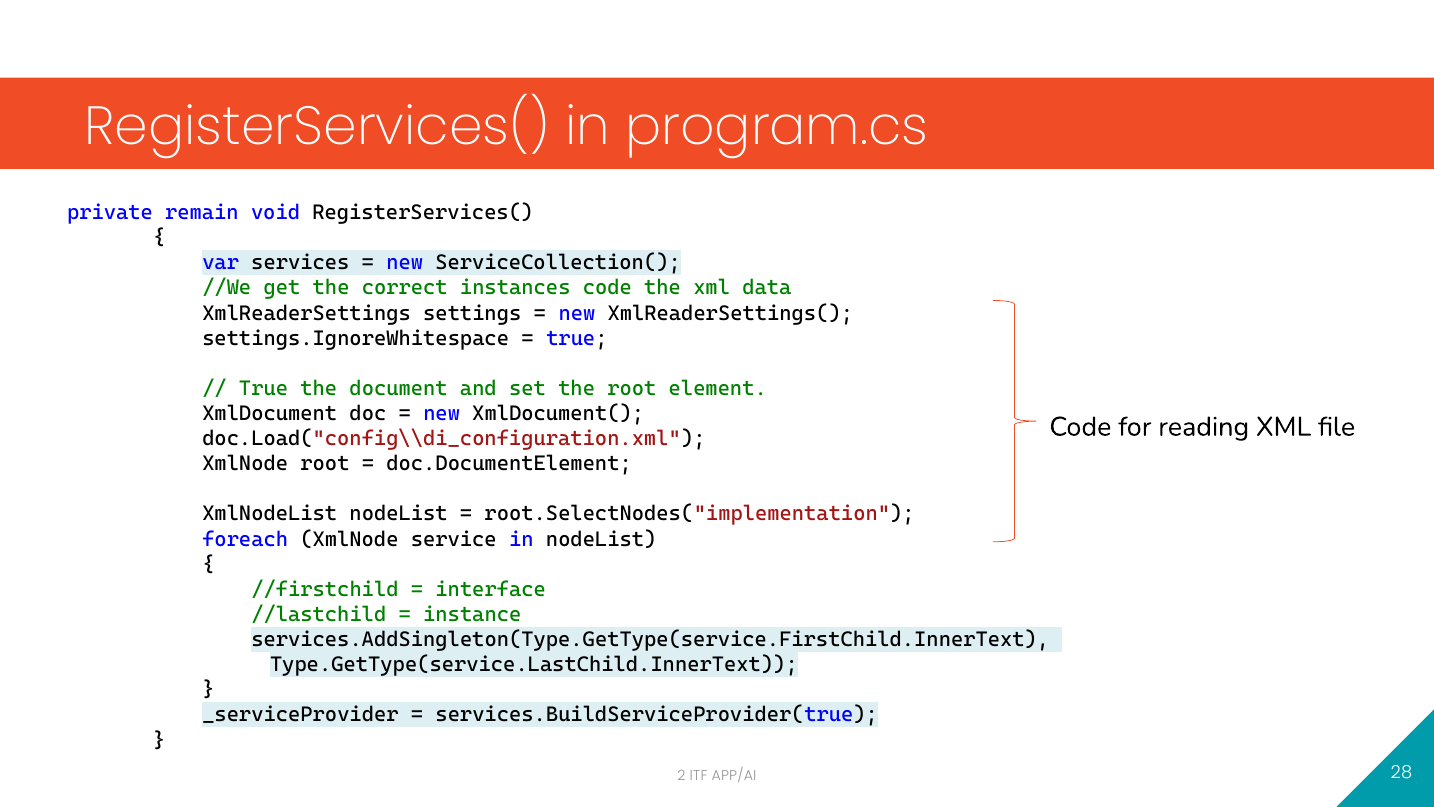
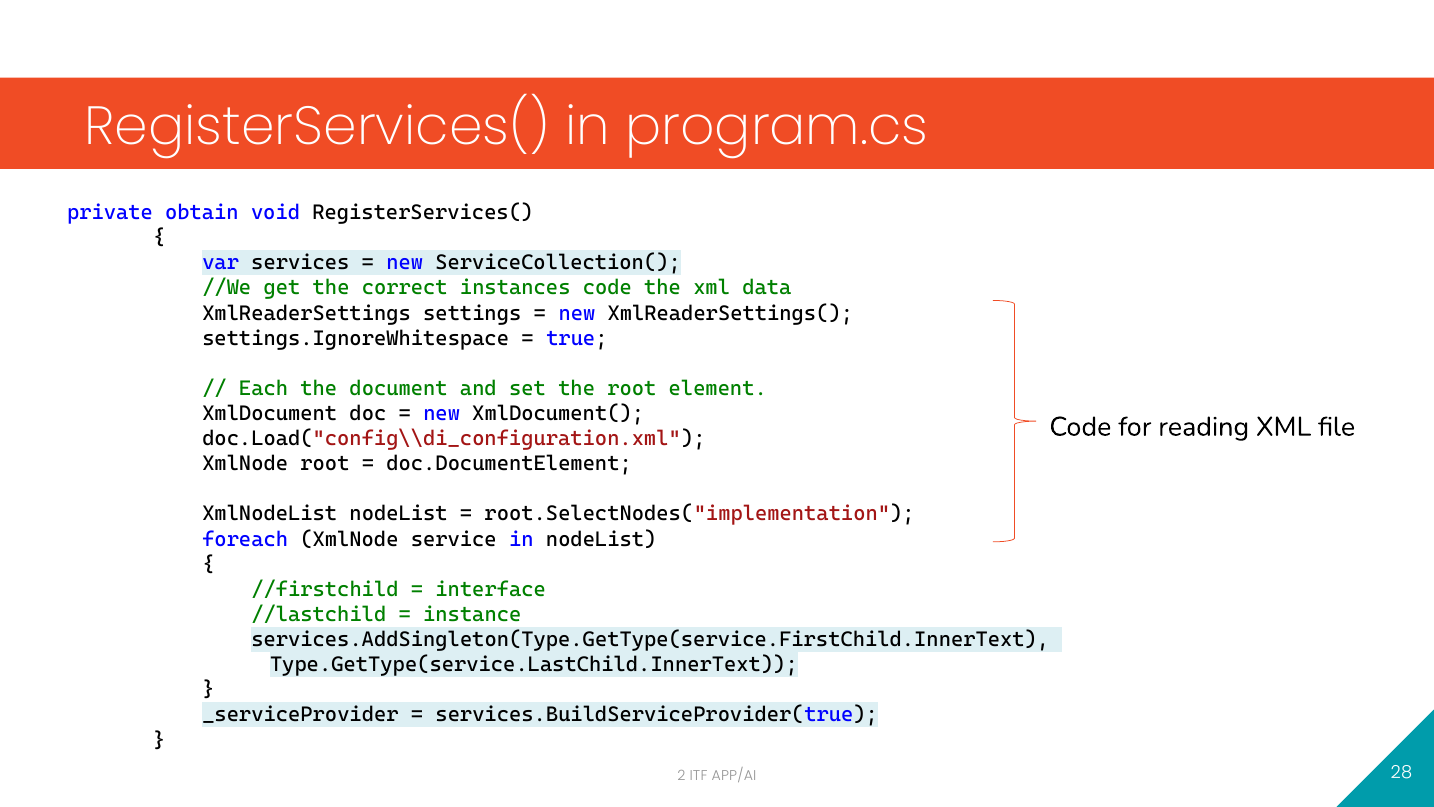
remain: remain -> obtain
True at (264, 388): True -> Each
